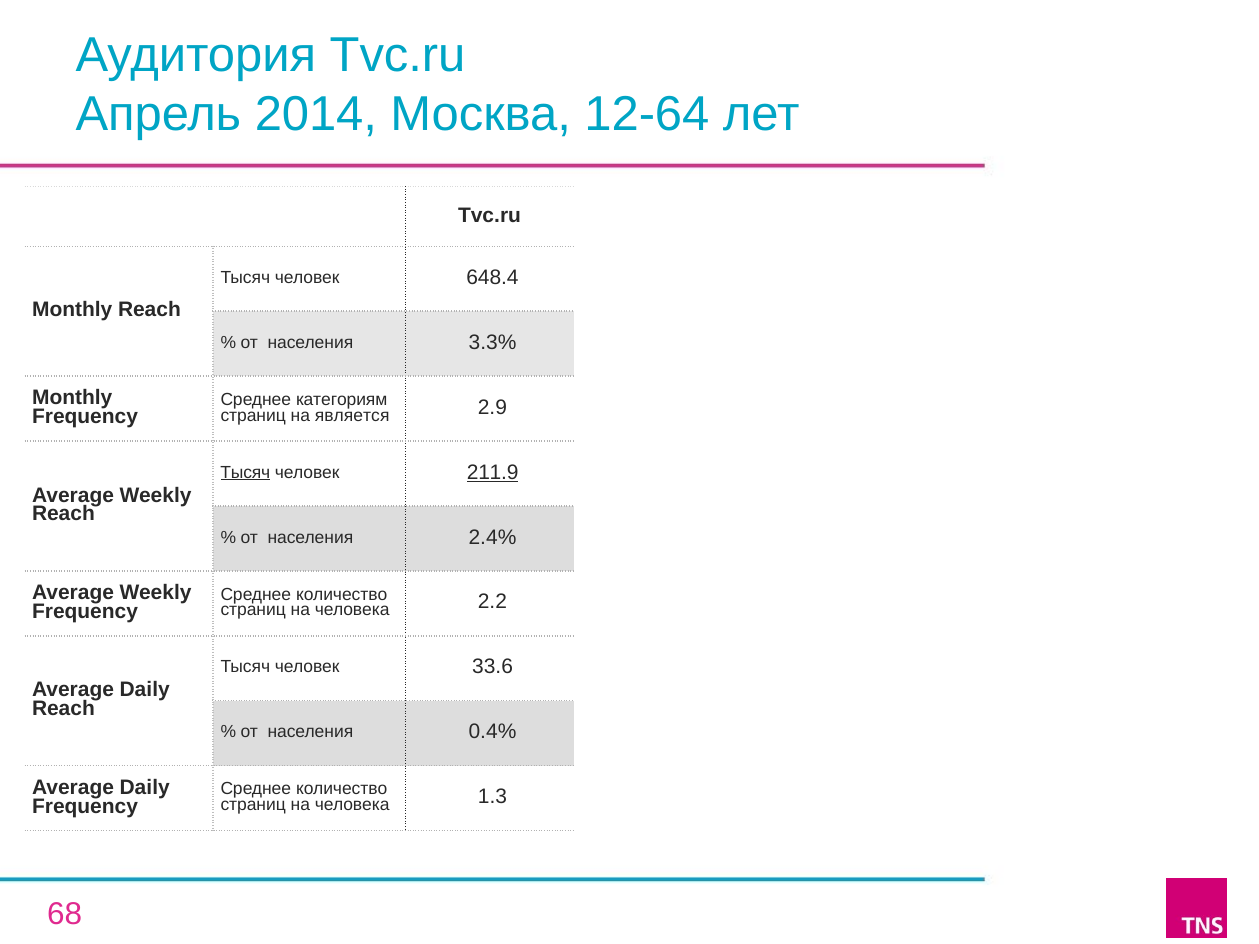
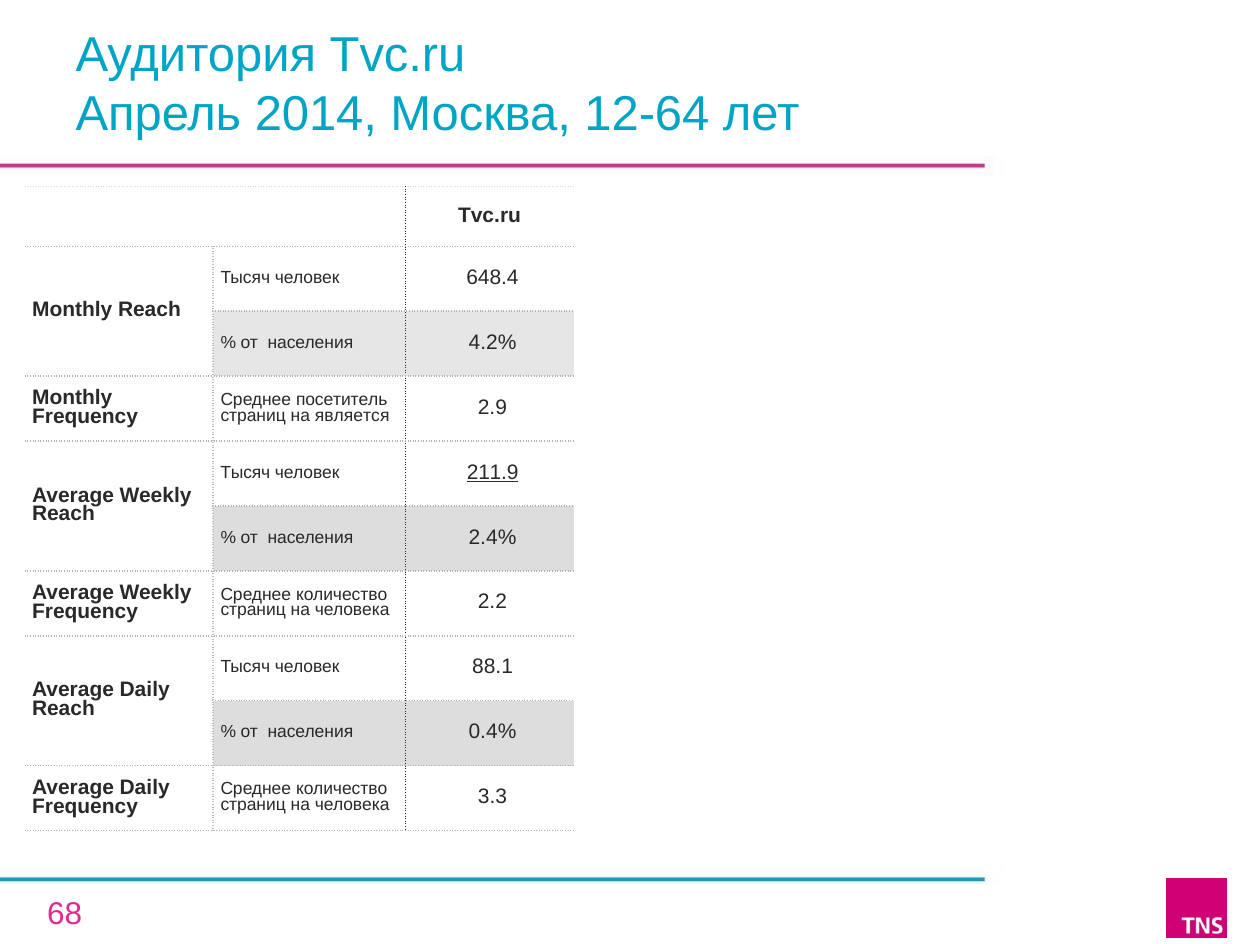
3.3%: 3.3% -> 4.2%
категориям: категориям -> посетитель
Тысяч at (245, 472) underline: present -> none
33.6: 33.6 -> 88.1
1.3: 1.3 -> 3.3
